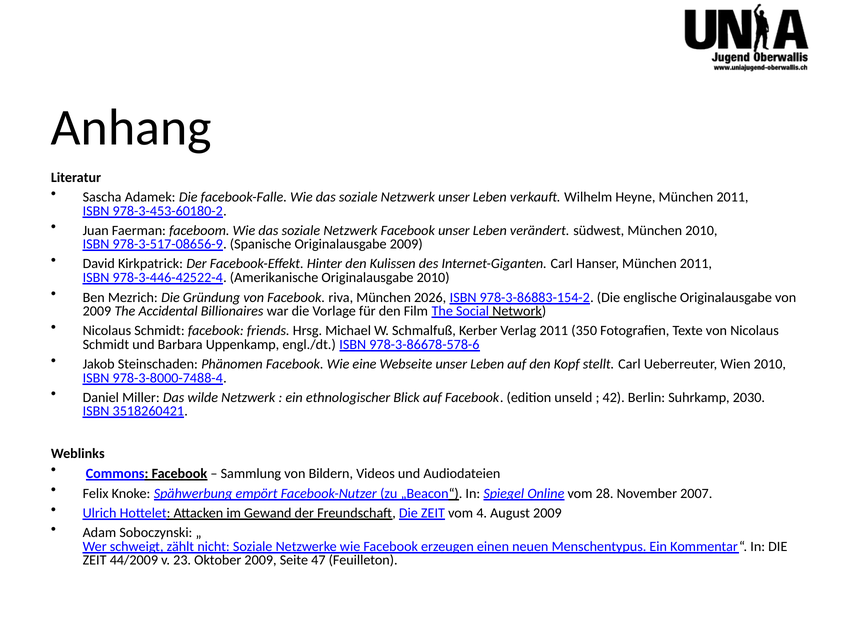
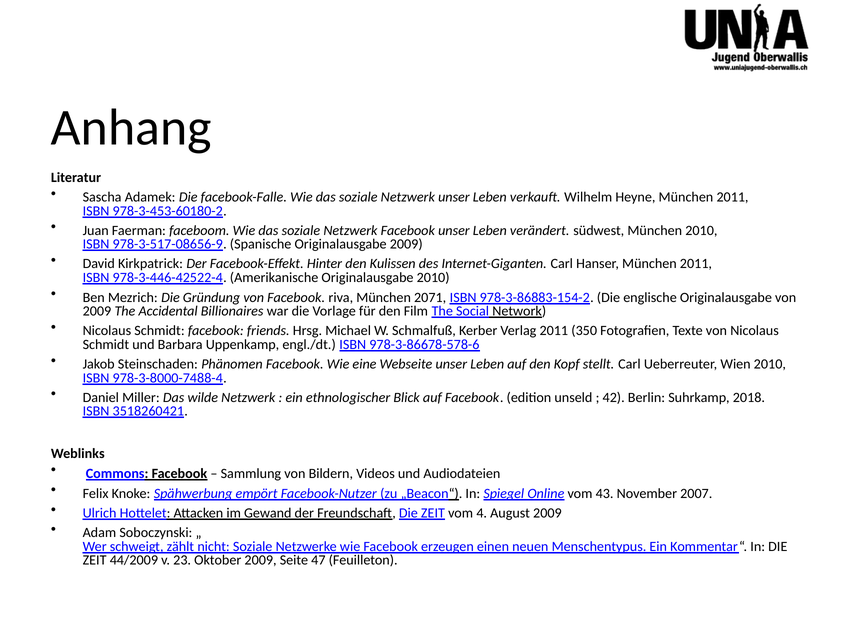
2026: 2026 -> 2071
2030: 2030 -> 2018
28: 28 -> 43
